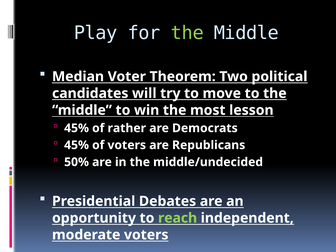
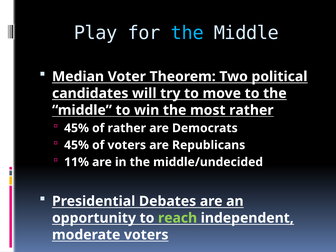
the at (187, 33) colour: light green -> light blue
most lesson: lesson -> rather
50%: 50% -> 11%
